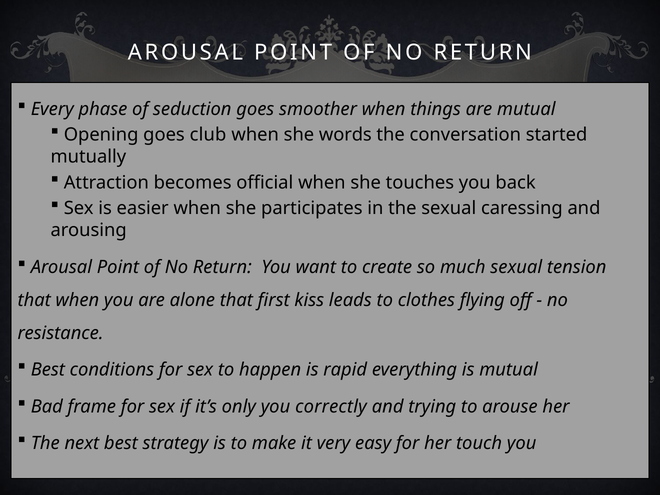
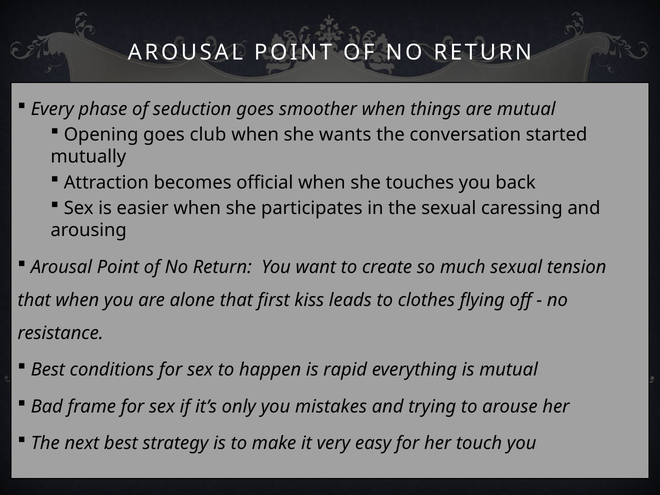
words: words -> wants
correctly: correctly -> mistakes
